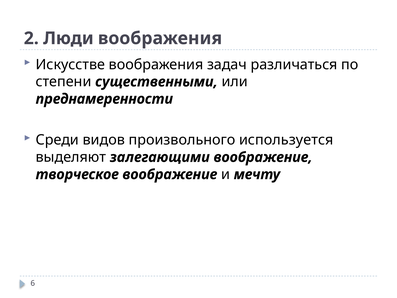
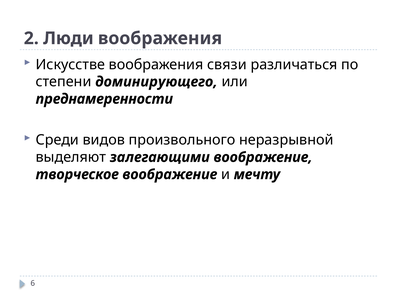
задач: задач -> связи
существенными: существенными -> доминирующего
используется: используется -> неразрывной
